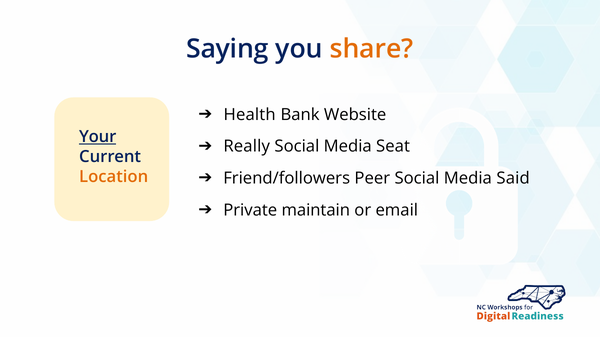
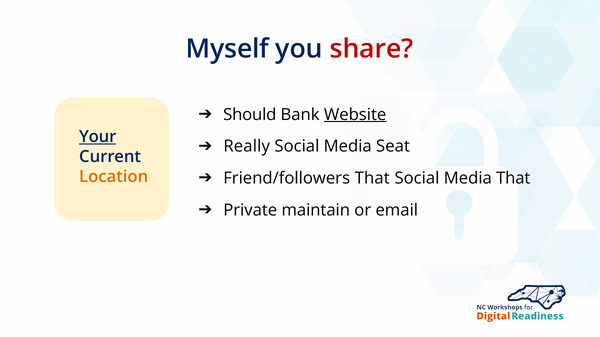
Saying: Saying -> Myself
share colour: orange -> red
Health: Health -> Should
Website underline: none -> present
Friend/followers Peer: Peer -> That
Media Said: Said -> That
